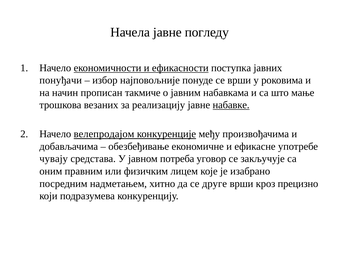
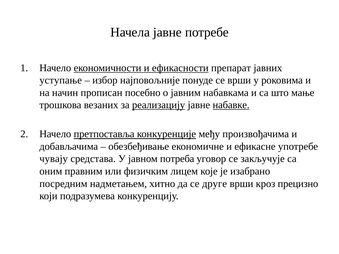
погледу: погледу -> потребе
поступка: поступка -> препарат
понуђачи: понуђачи -> уступање
такмиче: такмиче -> посебно
реализацију underline: none -> present
велепродајом: велепродајом -> претпоставља
